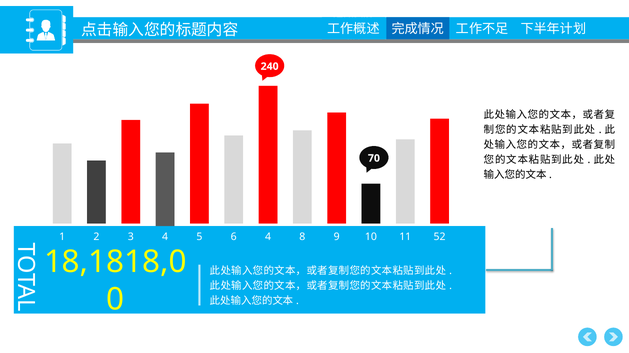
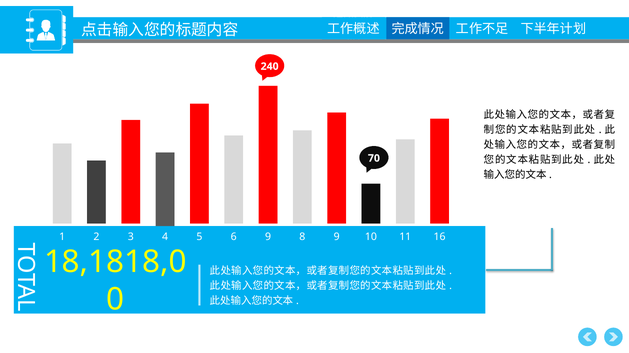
6 4: 4 -> 9
52: 52 -> 16
